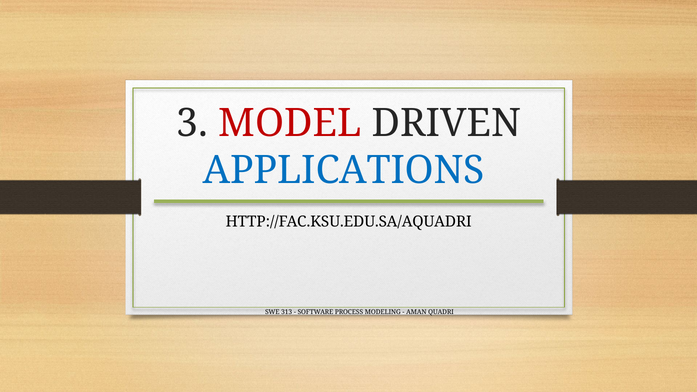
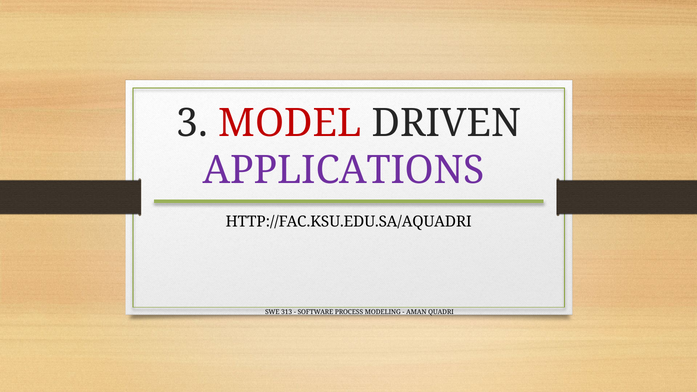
APPLICATIONS colour: blue -> purple
